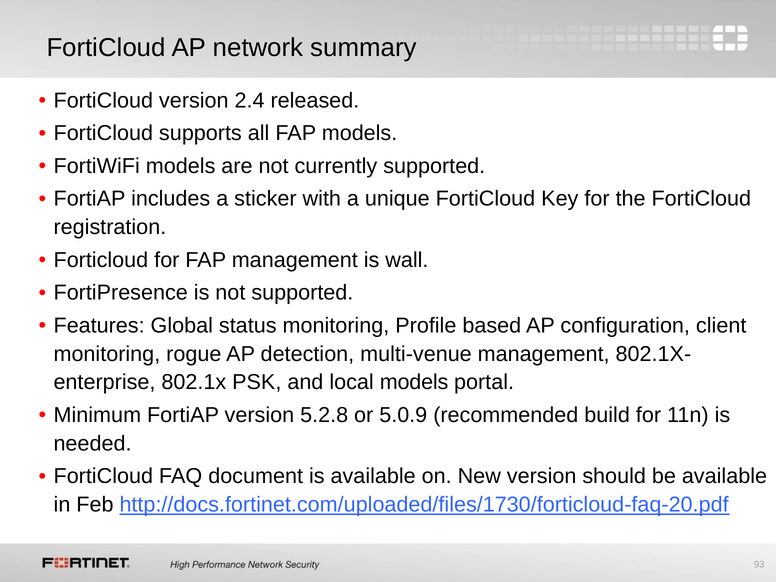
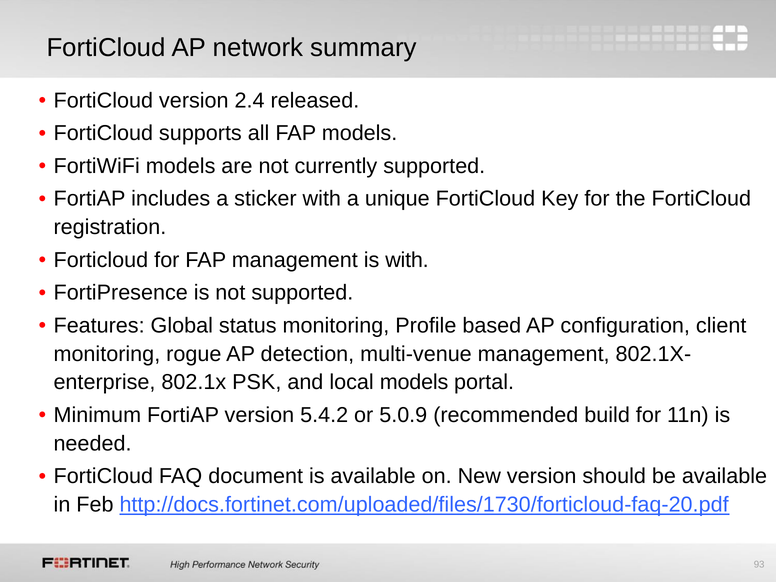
is wall: wall -> with
5.2.8: 5.2.8 -> 5.4.2
